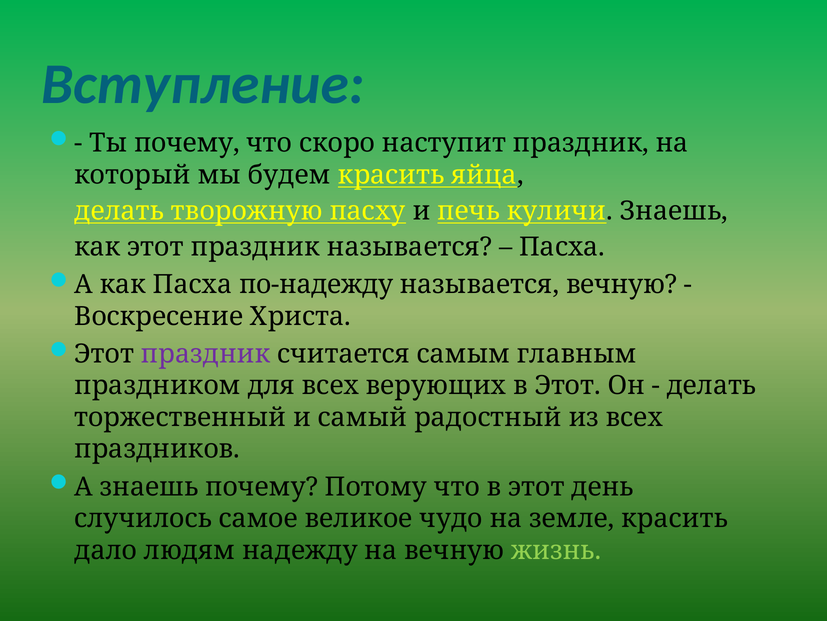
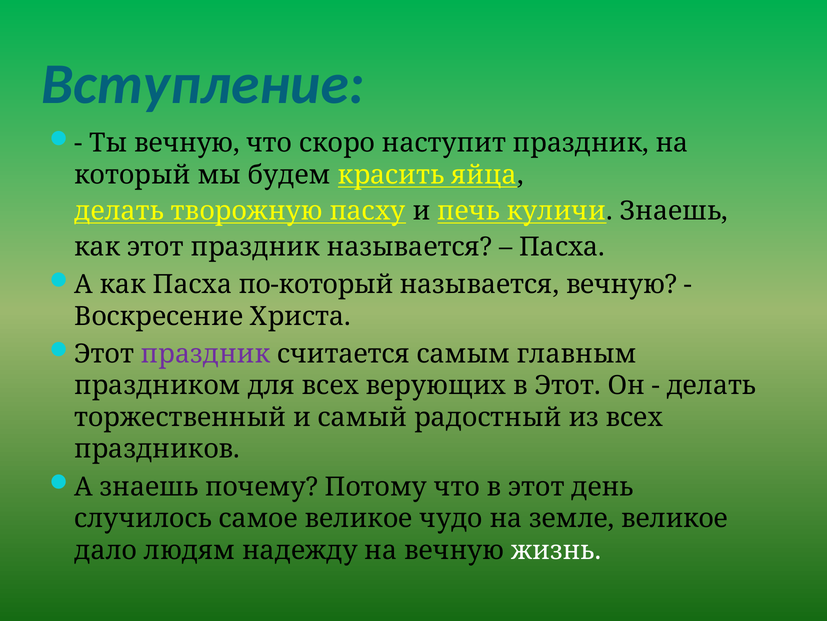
Ты почему: почему -> вечную
по-надежду: по-надежду -> по-который
земле красить: красить -> великое
жизнь colour: light green -> white
